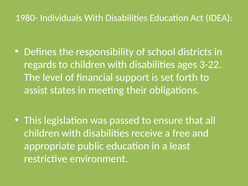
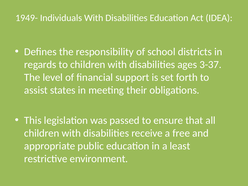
1980-: 1980- -> 1949-
3-22: 3-22 -> 3-37
